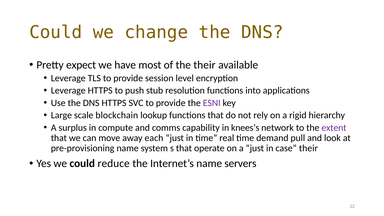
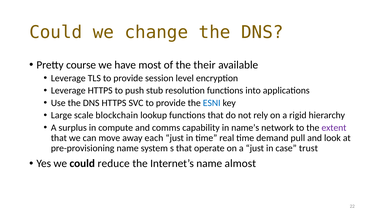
expect: expect -> course
ESNI colour: purple -> blue
knees’s: knees’s -> name’s
case their: their -> trust
servers: servers -> almost
